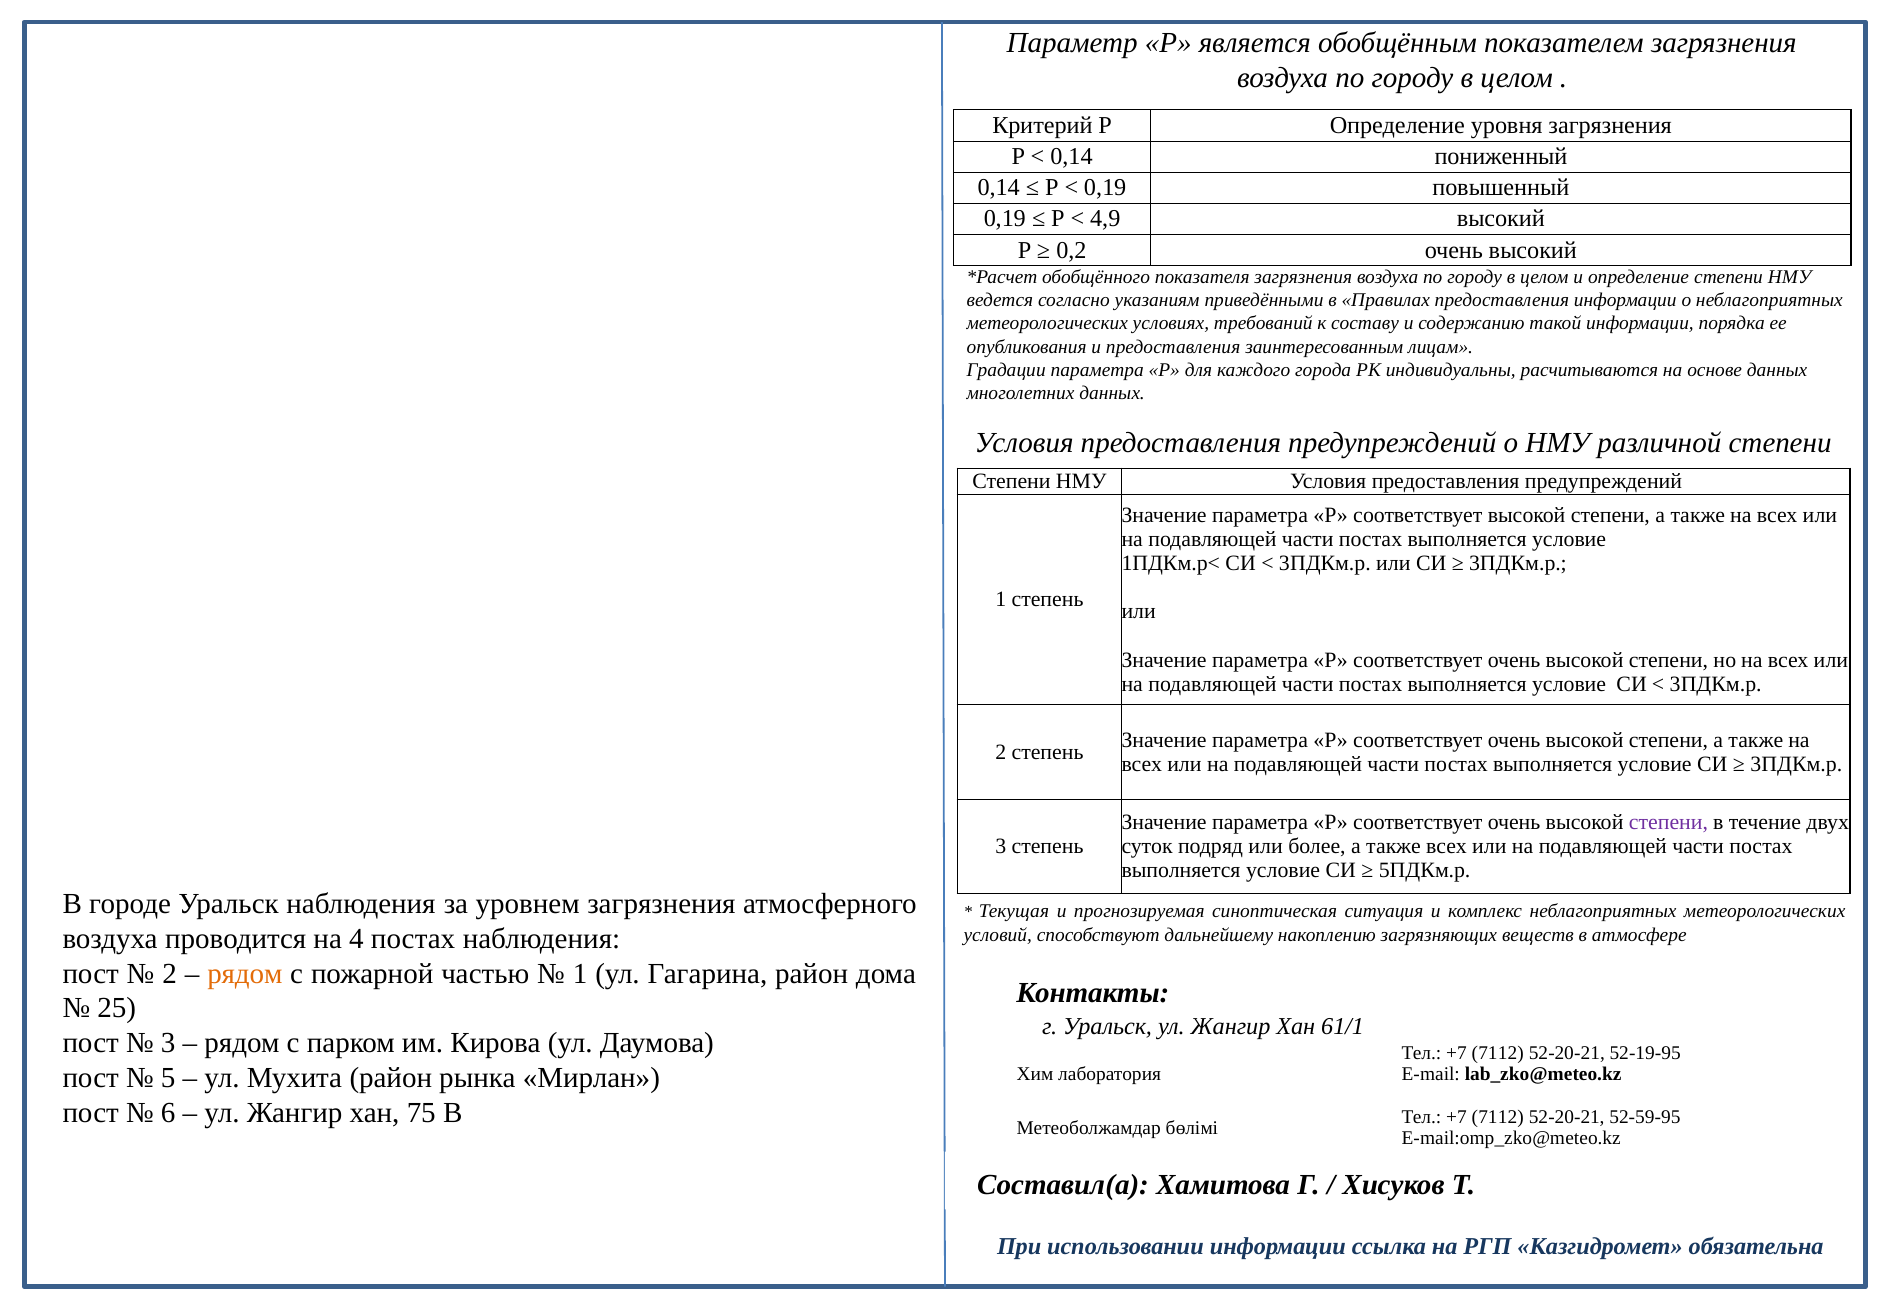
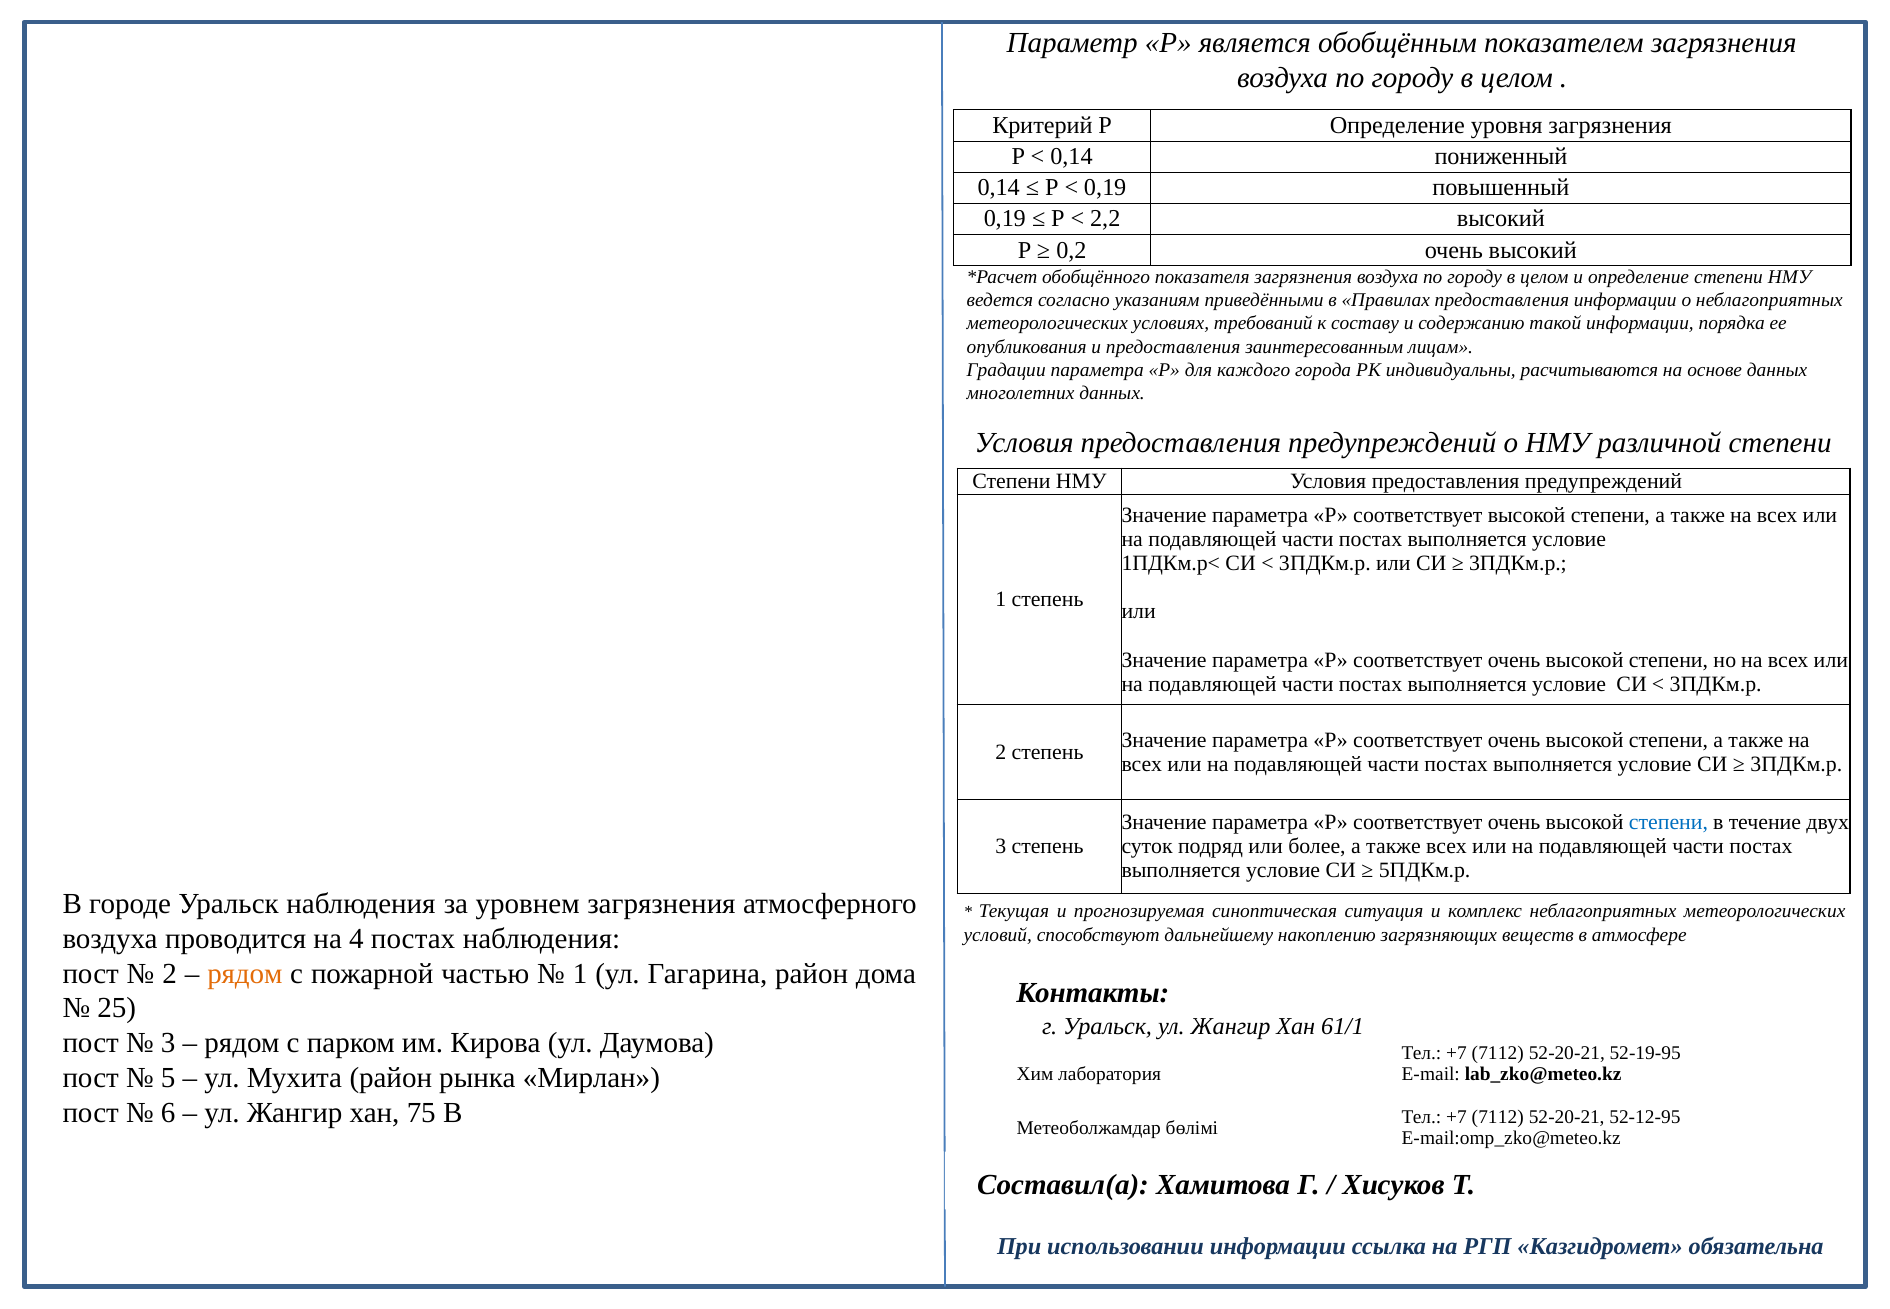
4,9: 4,9 -> 2,2
степени at (1668, 822) colour: purple -> blue
52-59-95: 52-59-95 -> 52-12-95
